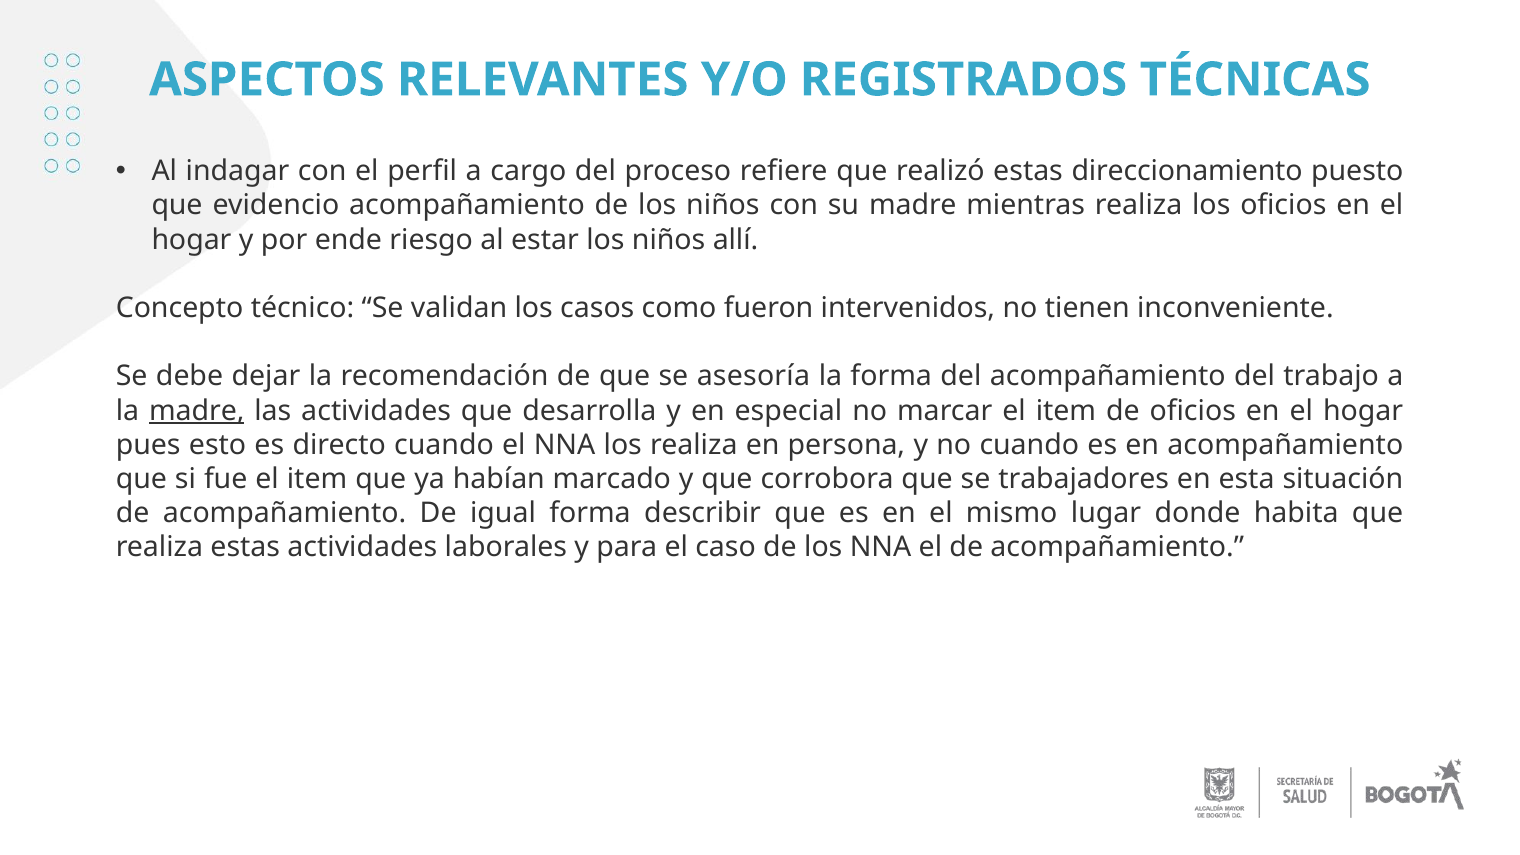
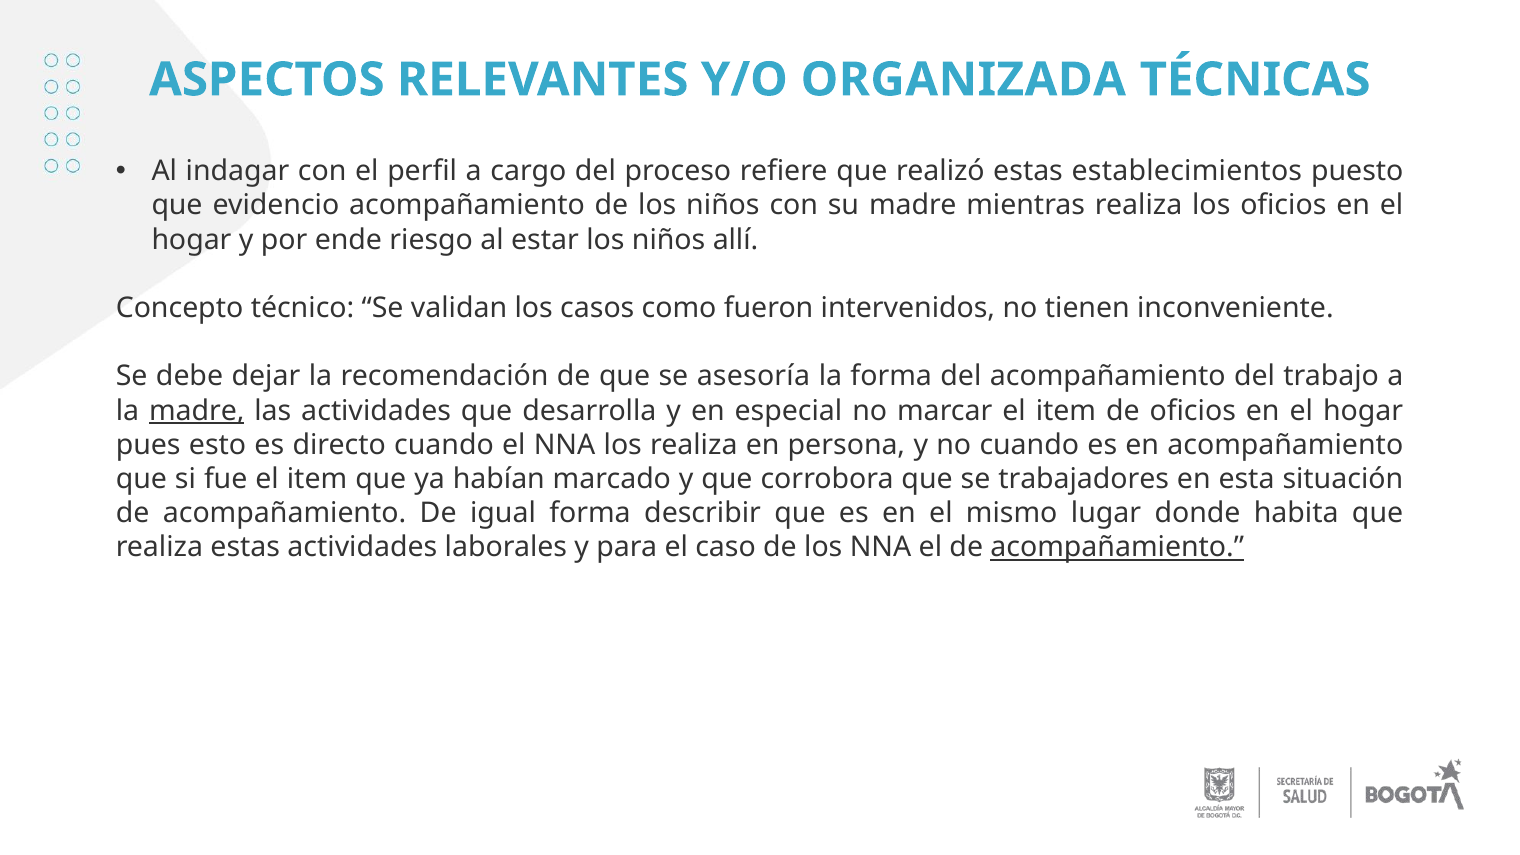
REGISTRADOS: REGISTRADOS -> ORGANIZADA
direccionamiento: direccionamiento -> establecimientos
acompañamiento at (1117, 547) underline: none -> present
